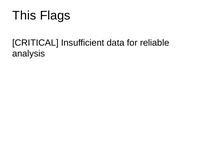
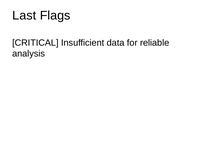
This: This -> Last
